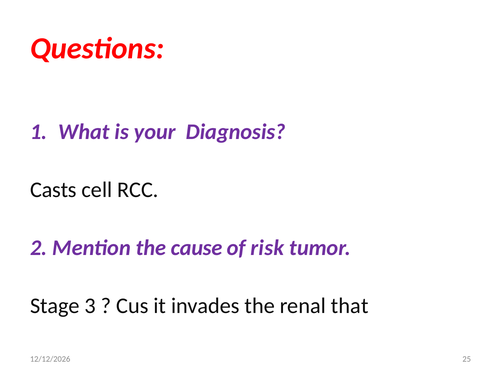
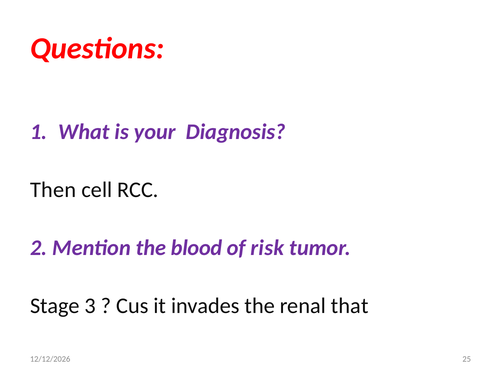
Casts: Casts -> Then
cause: cause -> blood
